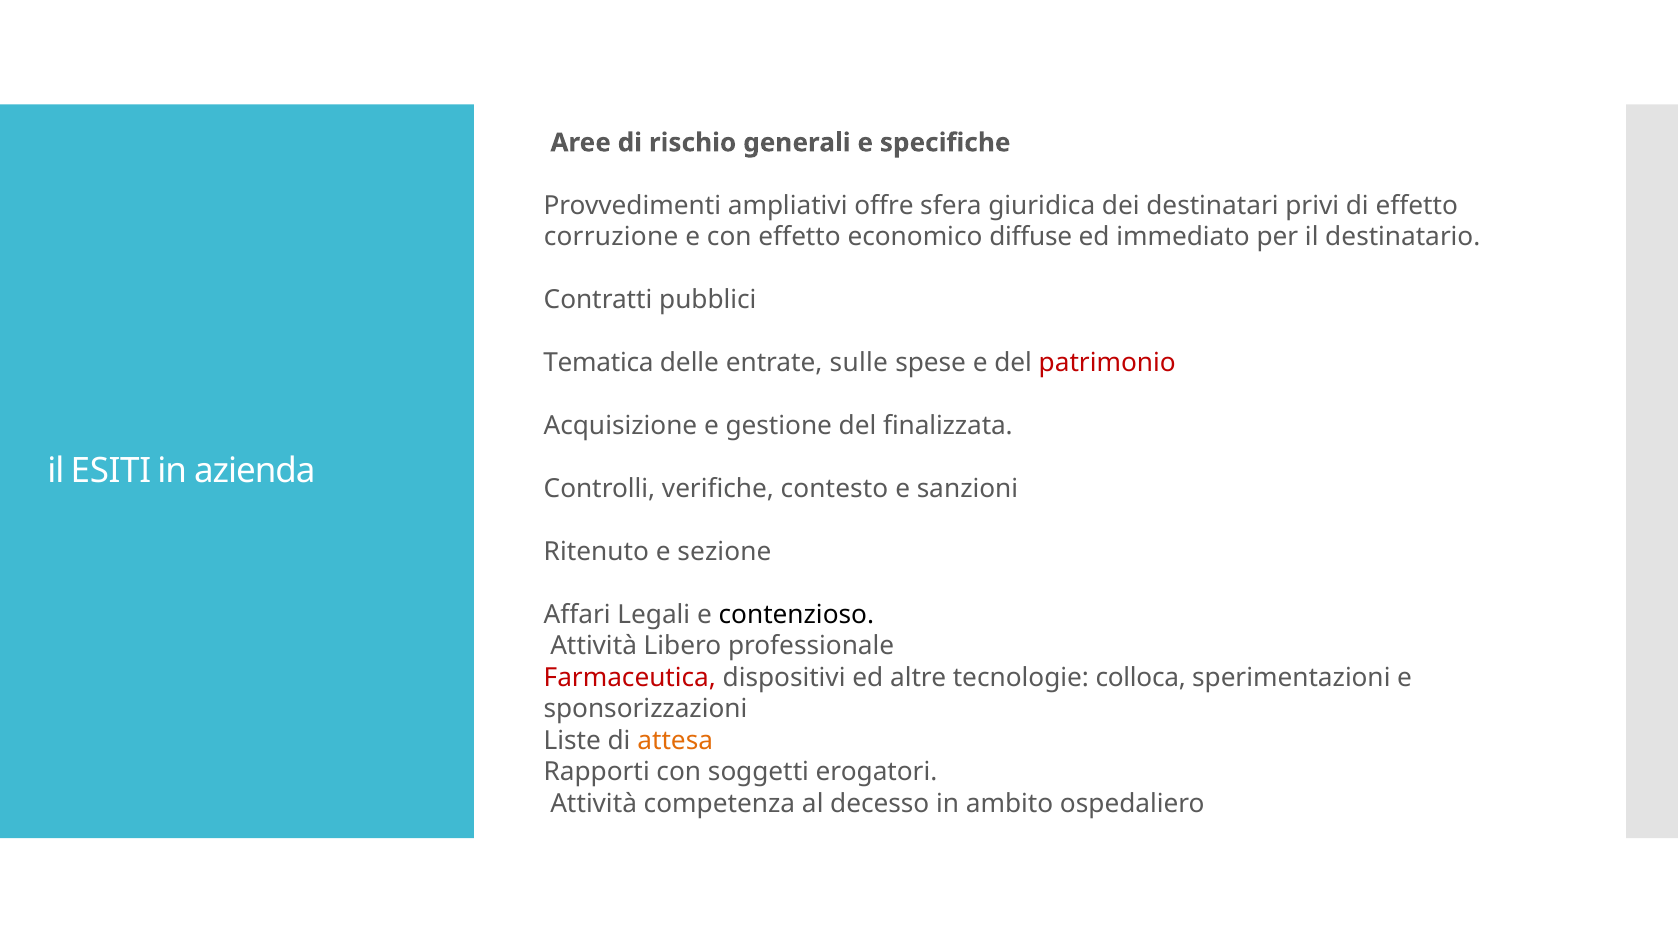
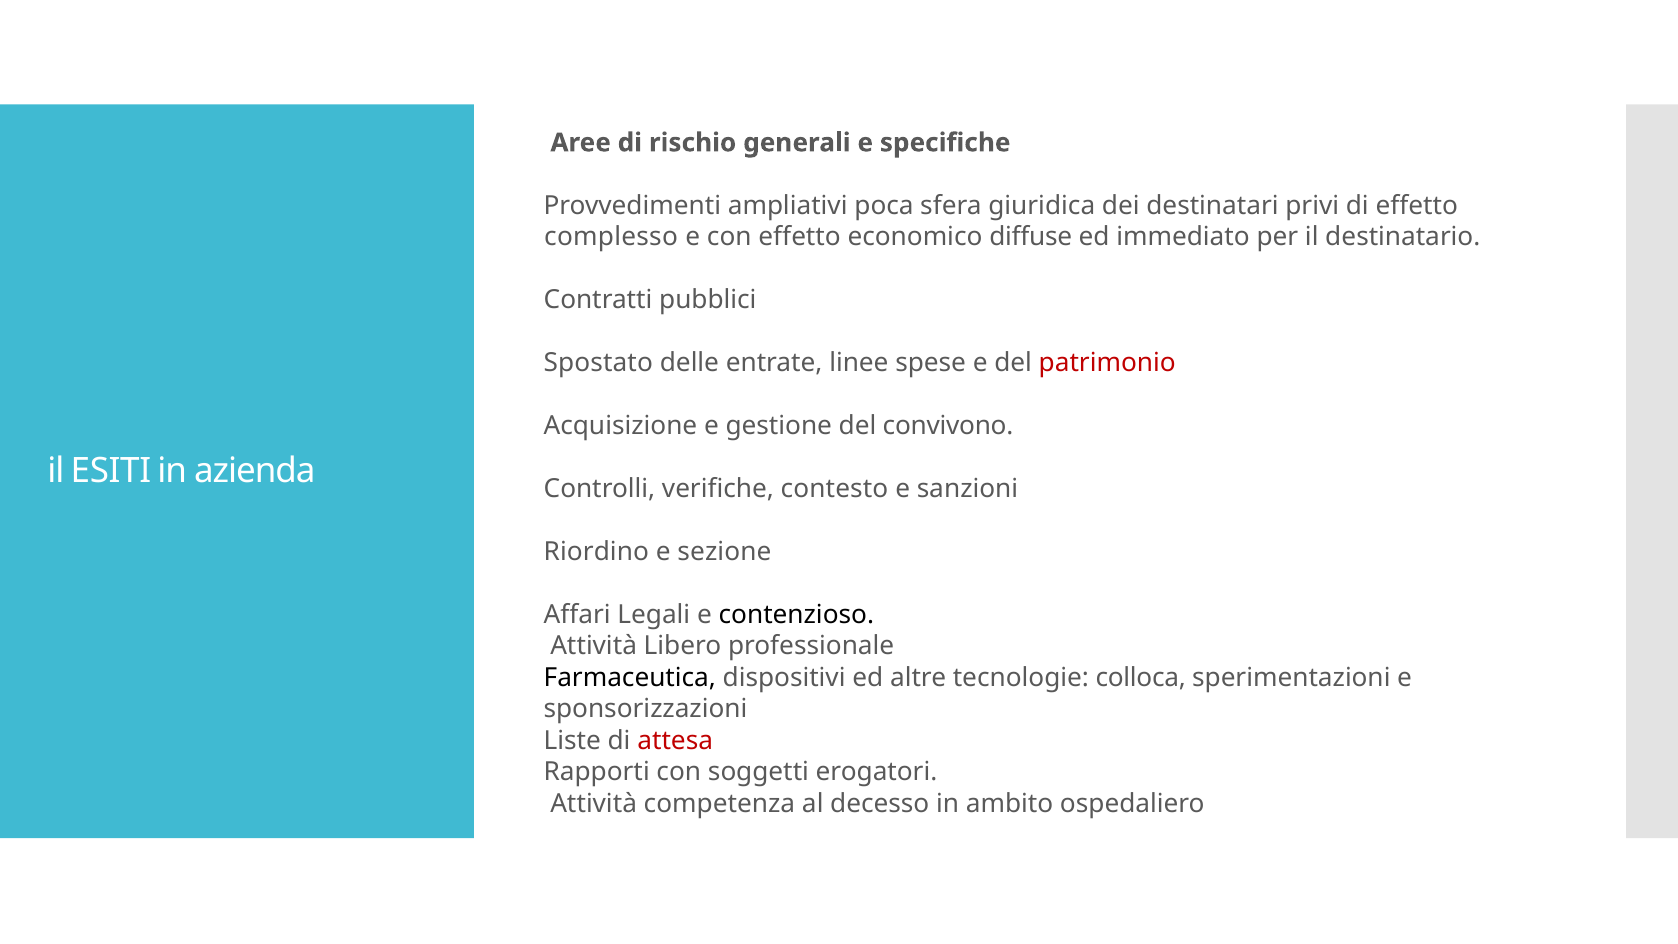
offre: offre -> poca
corruzione: corruzione -> complesso
Tematica: Tematica -> Spostato
sulle: sulle -> linee
finalizzata: finalizzata -> convivono
Ritenuto: Ritenuto -> Riordino
Farmaceutica colour: red -> black
attesa colour: orange -> red
